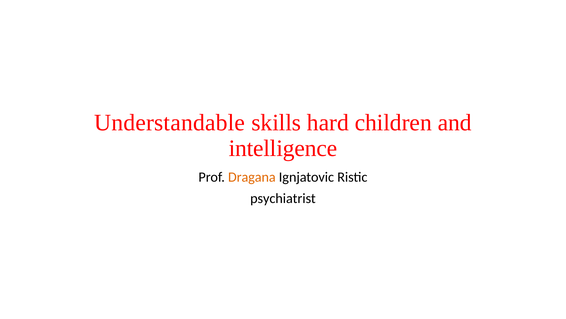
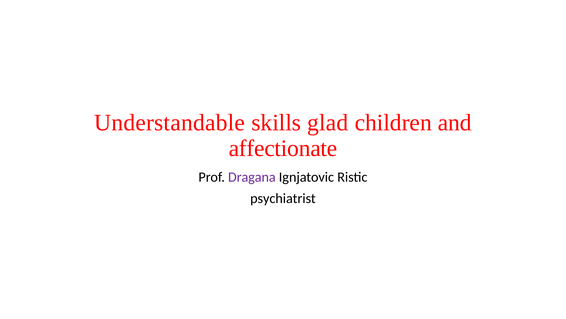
hard: hard -> glad
intelligence: intelligence -> affectionate
Dragana colour: orange -> purple
